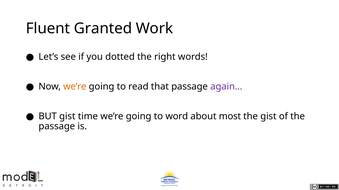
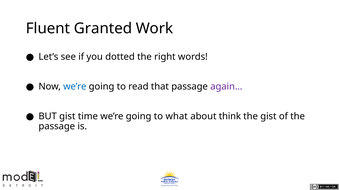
we’re at (75, 87) colour: orange -> blue
word: word -> what
most: most -> think
